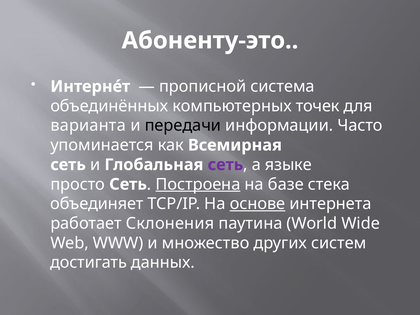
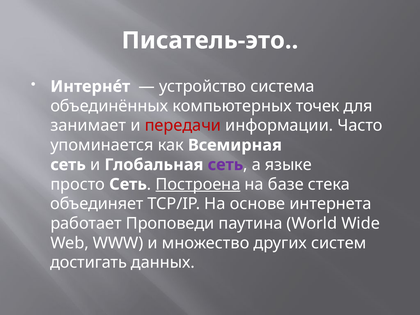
Абоненту-это: Абоненту-это -> Писатель-это
прописной: прописной -> устройство
варианта: варианта -> занимает
передачи colour: black -> red
основе underline: present -> none
Склонения: Склонения -> Проповеди
